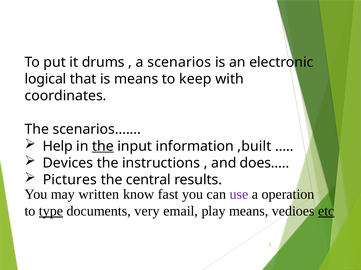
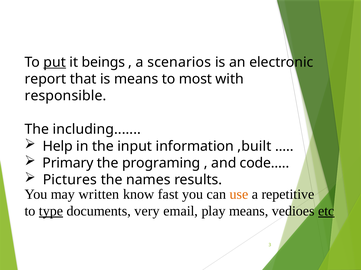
put underline: none -> present
drums: drums -> beings
logical: logical -> report
keep: keep -> most
coordinates: coordinates -> responsible
The scenarios: scenarios -> including
the at (103, 147) underline: present -> none
Devices: Devices -> Primary
instructions: instructions -> programing
does…: does… -> code…
central: central -> names
use colour: purple -> orange
operation: operation -> repetitive
